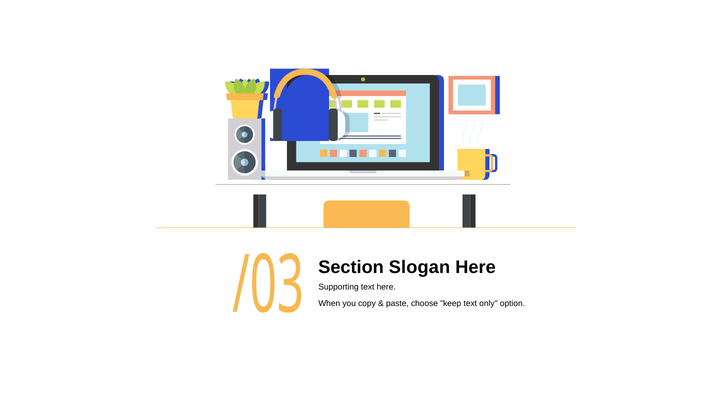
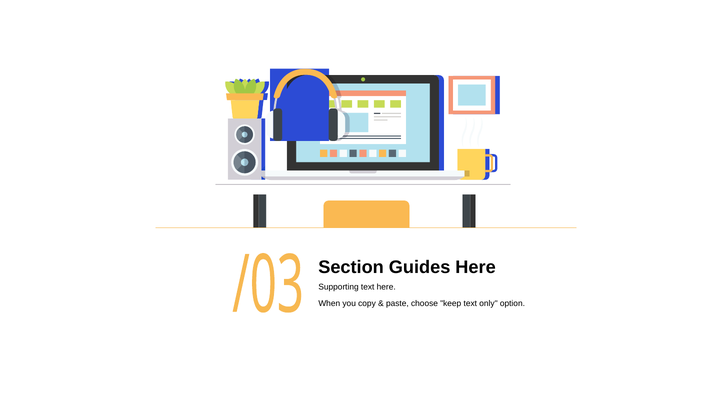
Slogan: Slogan -> Guides
